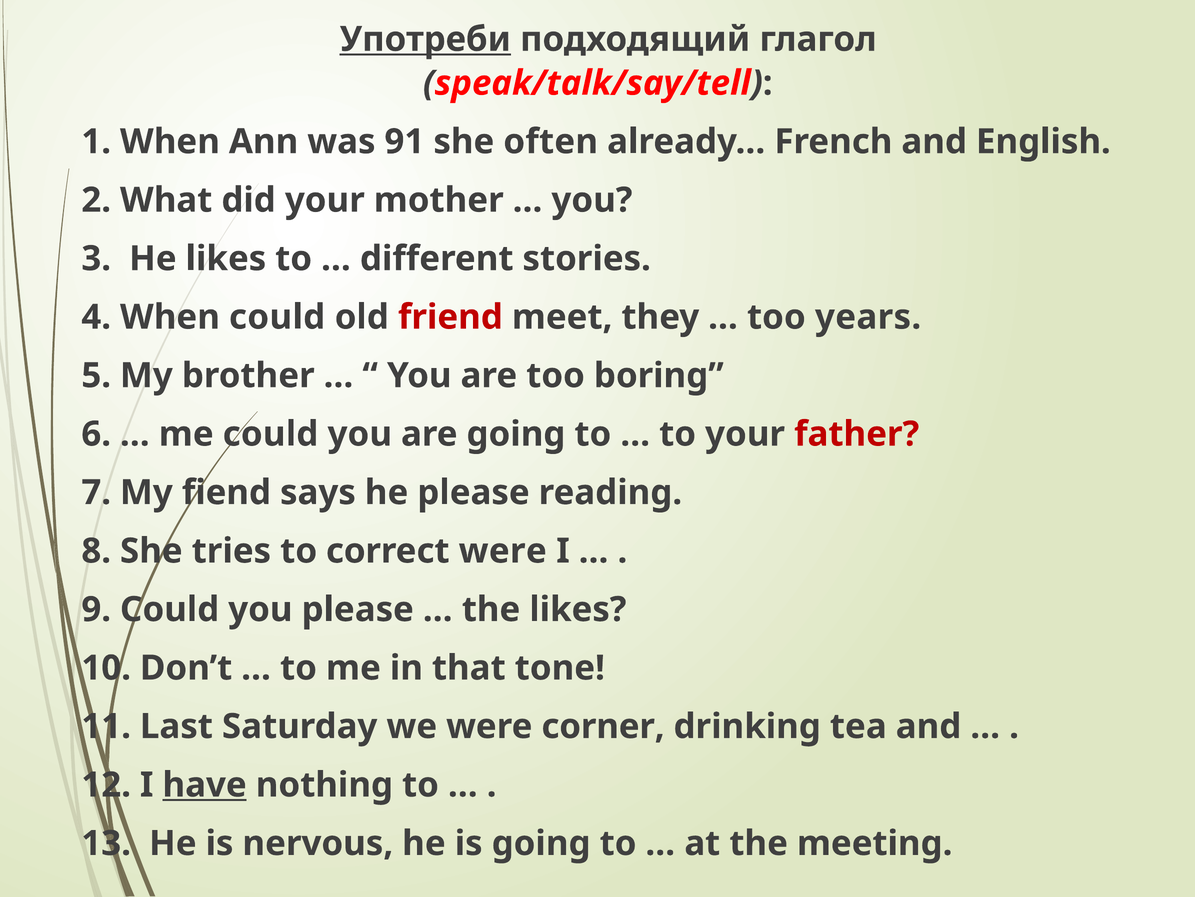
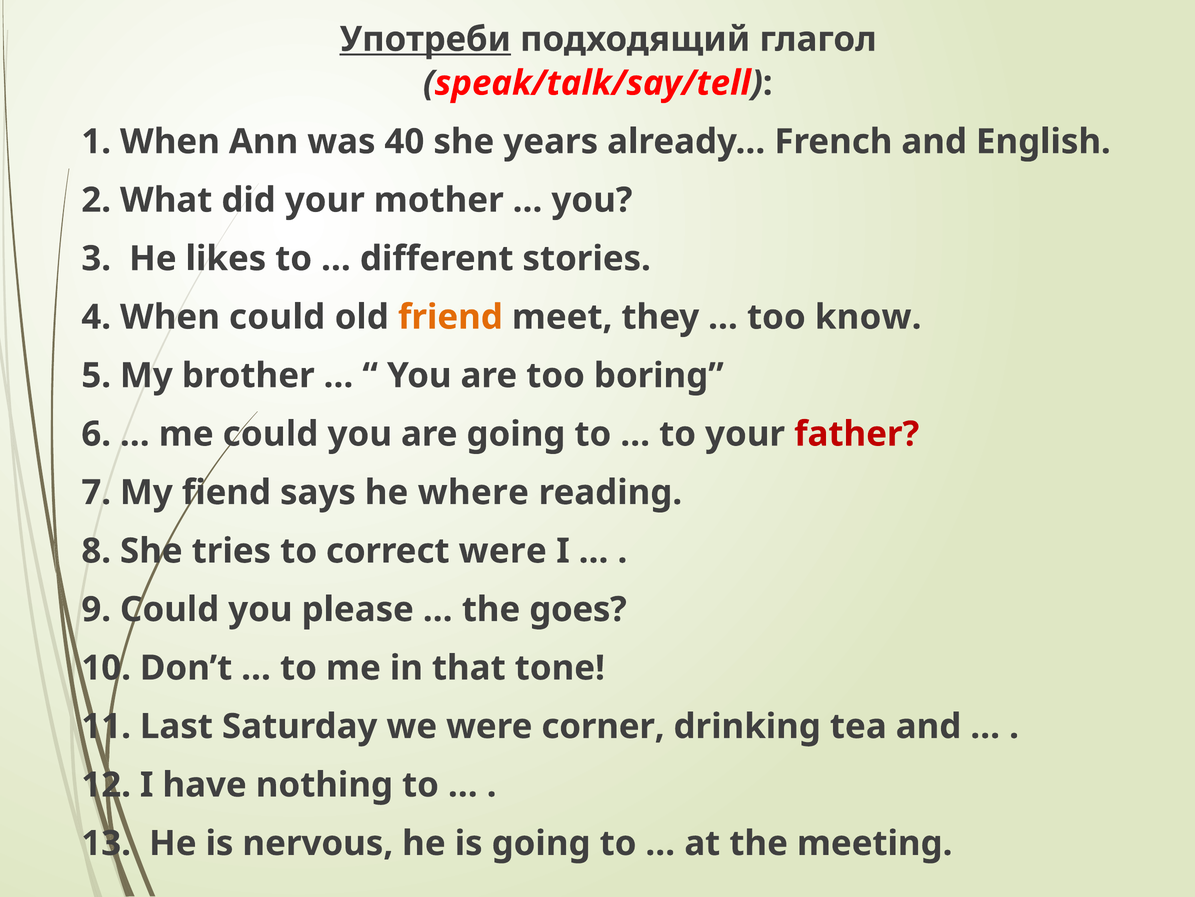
91: 91 -> 40
often: often -> years
friend colour: red -> orange
years: years -> know
he please: please -> where
the likes: likes -> goes
have underline: present -> none
